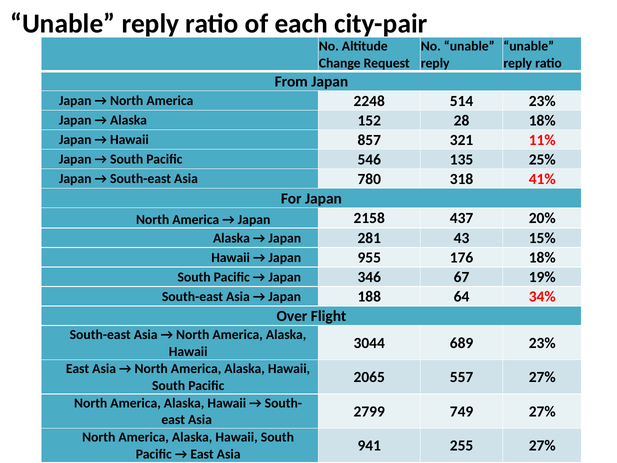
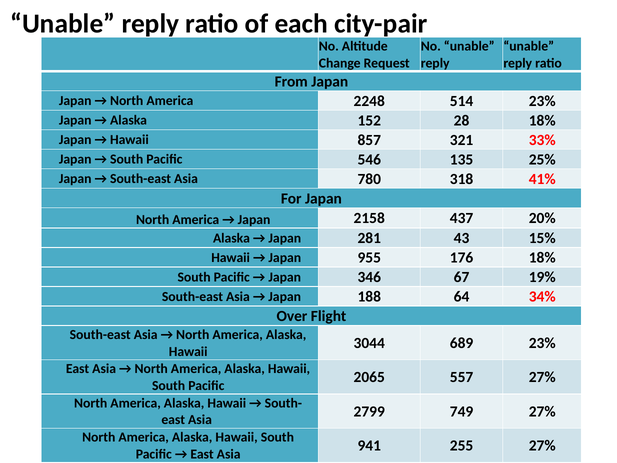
11%: 11% -> 33%
